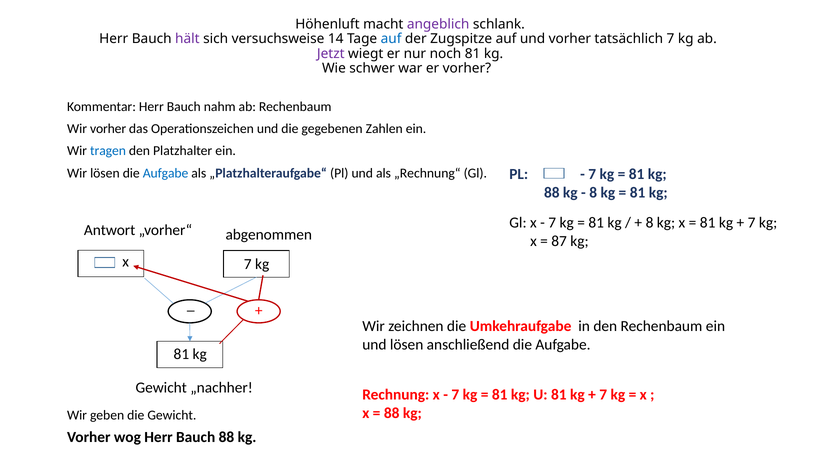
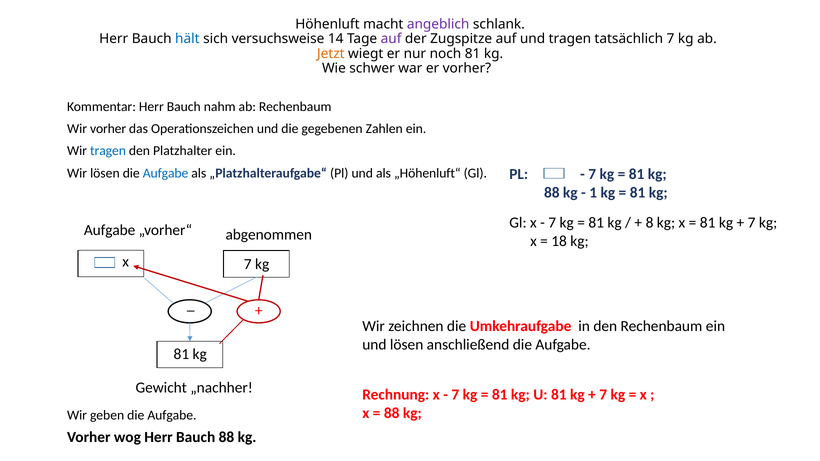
hält colour: purple -> blue
auf at (391, 39) colour: blue -> purple
und vorher: vorher -> tragen
Jetzt colour: purple -> orange
„Rechnung“: „Rechnung“ -> „Höhenluft“
8 at (593, 193): 8 -> 1
Antwort at (110, 230): Antwort -> Aufgabe
87: 87 -> 18
geben die Gewicht: Gewicht -> Aufgabe
